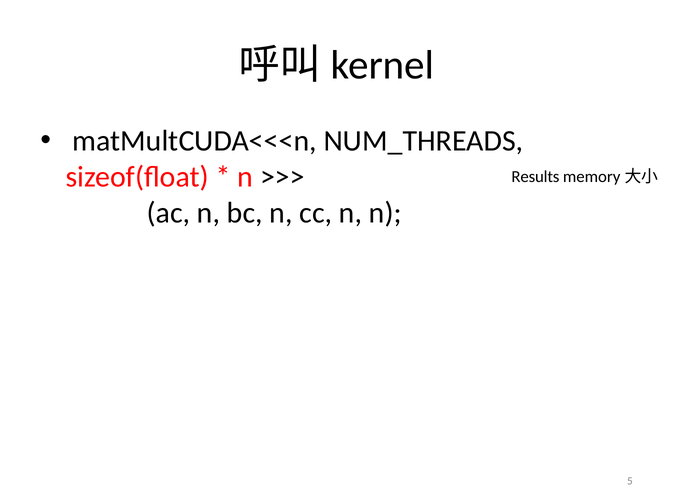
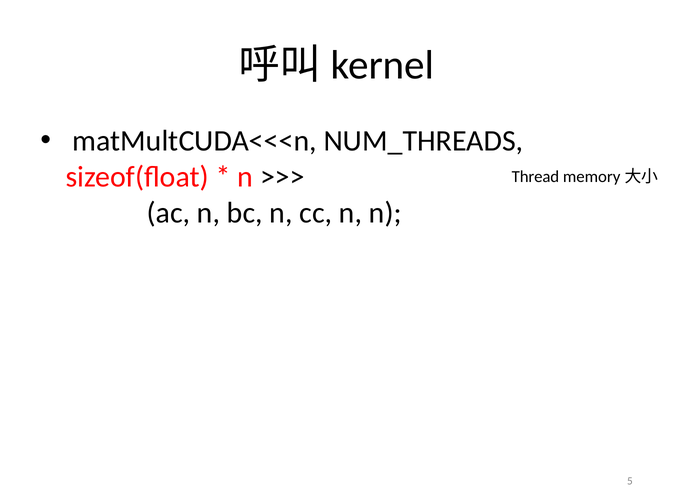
Results: Results -> Thread
